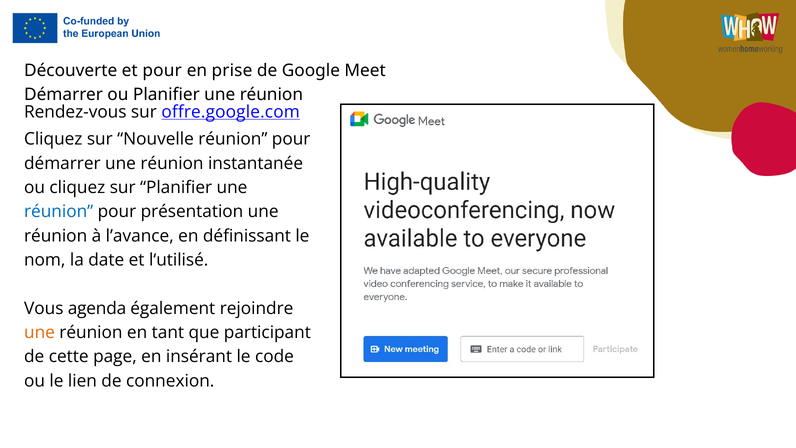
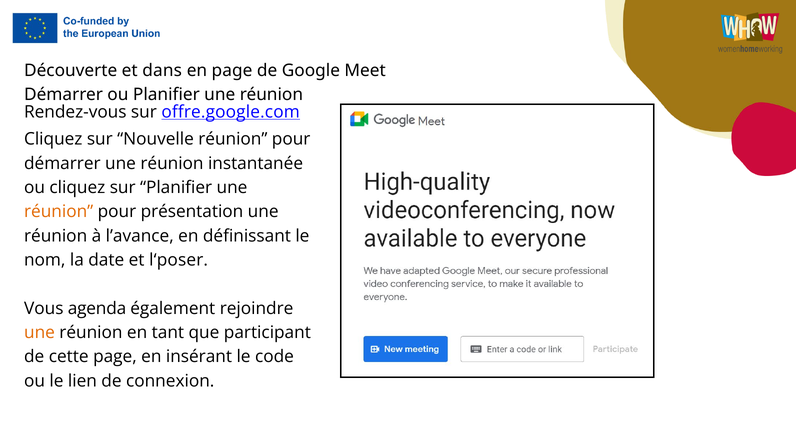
et pour: pour -> dans
en prise: prise -> page
réunion at (59, 212) colour: blue -> orange
l‘utilisé: l‘utilisé -> l‘poser
